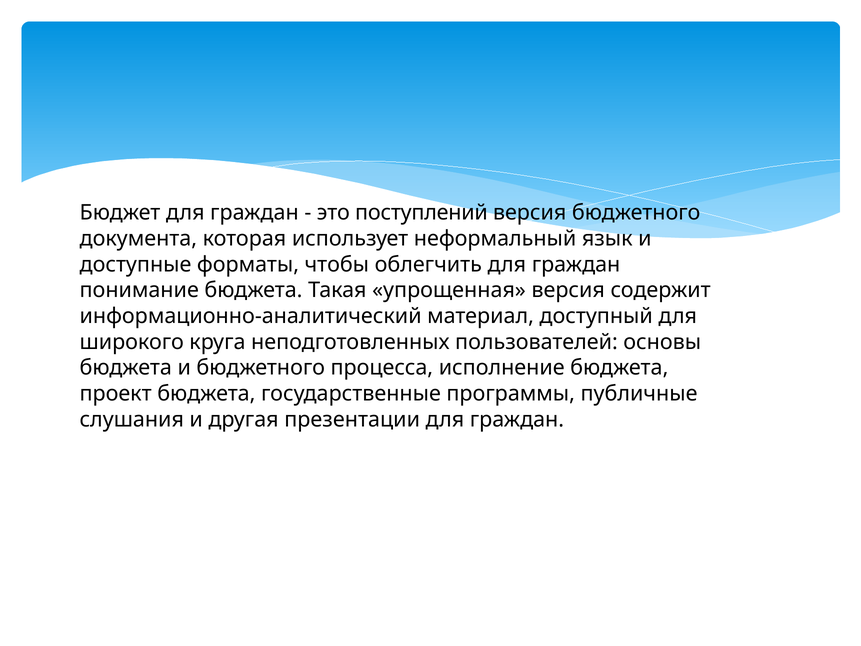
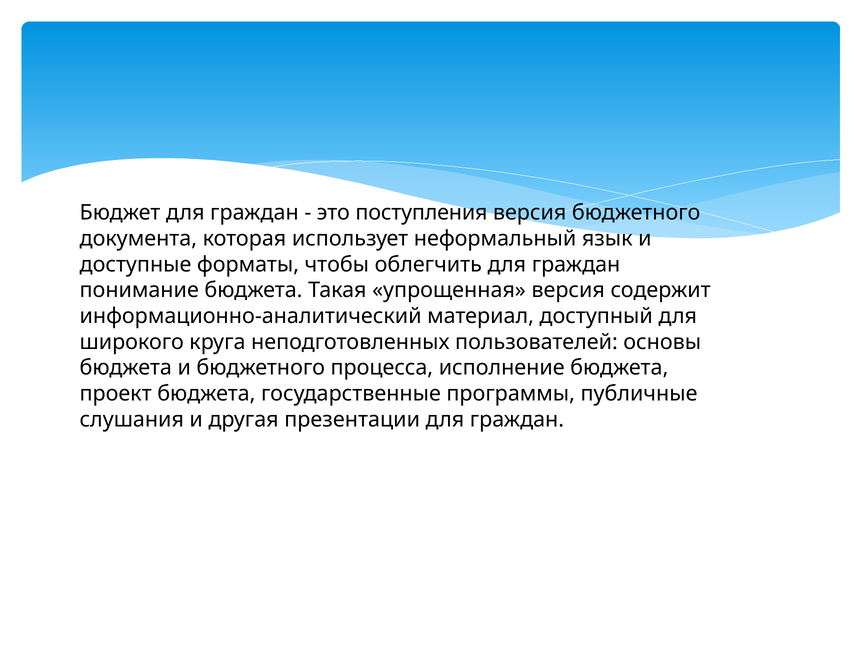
поступлений: поступлений -> поступления
